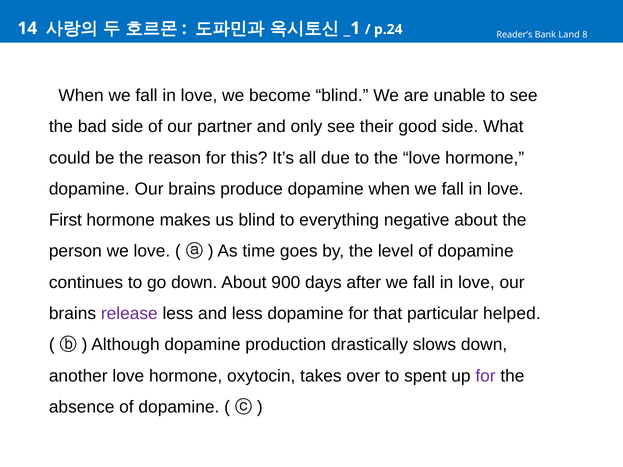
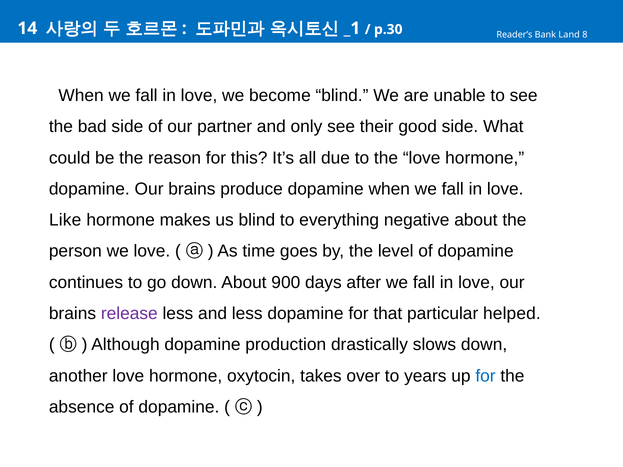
p.24: p.24 -> p.30
First: First -> Like
spent: spent -> years
for at (486, 376) colour: purple -> blue
